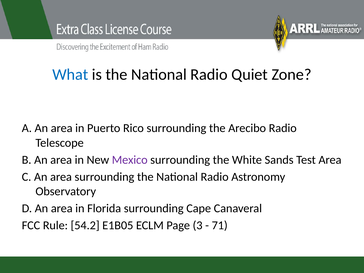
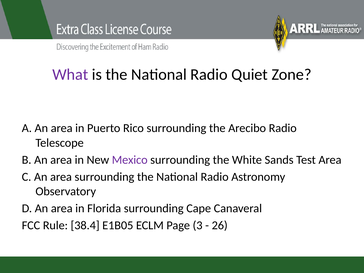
What colour: blue -> purple
54.2: 54.2 -> 38.4
71: 71 -> 26
